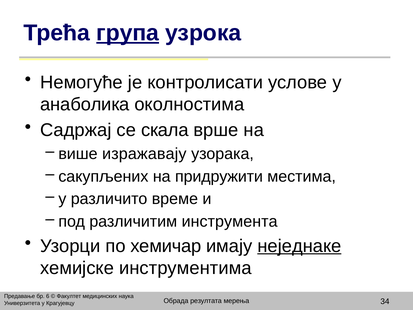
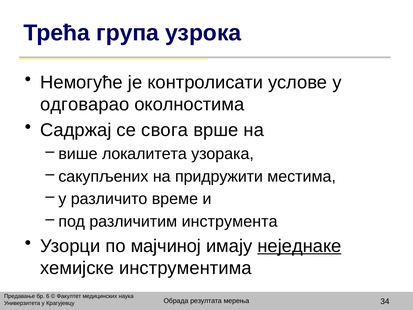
група underline: present -> none
анаболика: анаболика -> одговарао
скала: скала -> свога
изражавају: изражавају -> локалитета
хемичар: хемичар -> мајчиној
